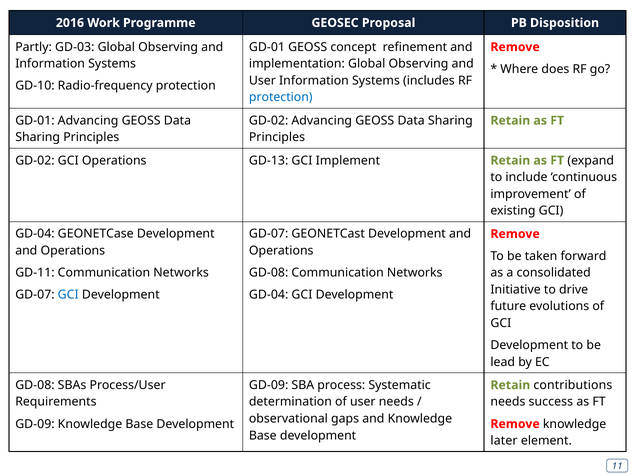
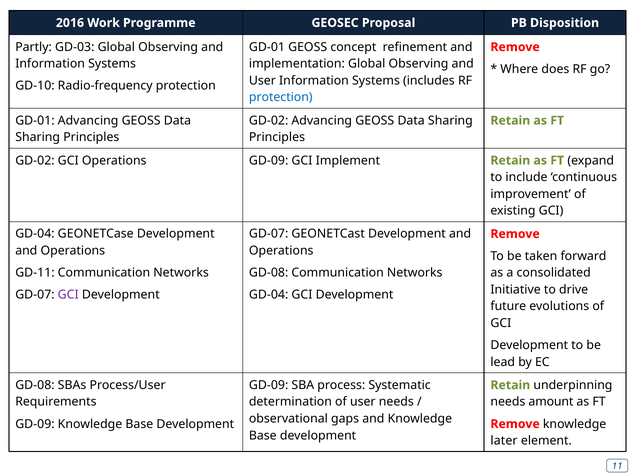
Operations GD-13: GD-13 -> GD-09
GCI at (68, 295) colour: blue -> purple
contributions: contributions -> underpinning
success: success -> amount
